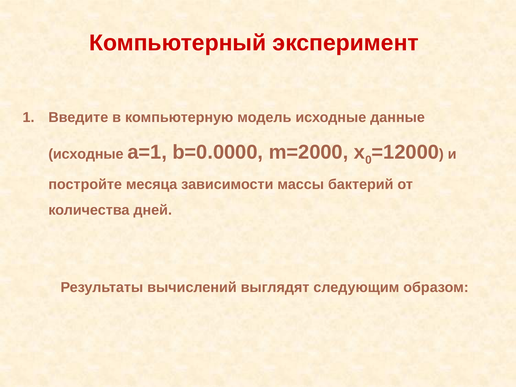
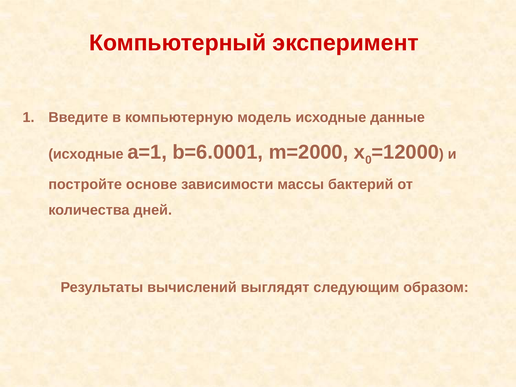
b=0.0000: b=0.0000 -> b=6.0001
месяца: месяца -> основе
